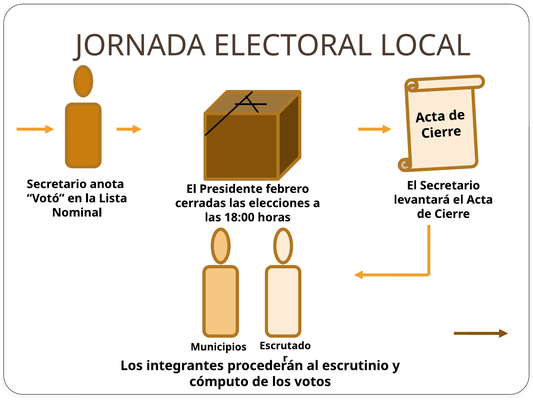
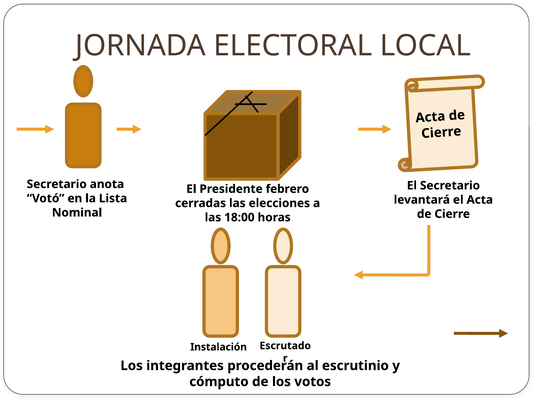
Municipios: Municipios -> Instalación
